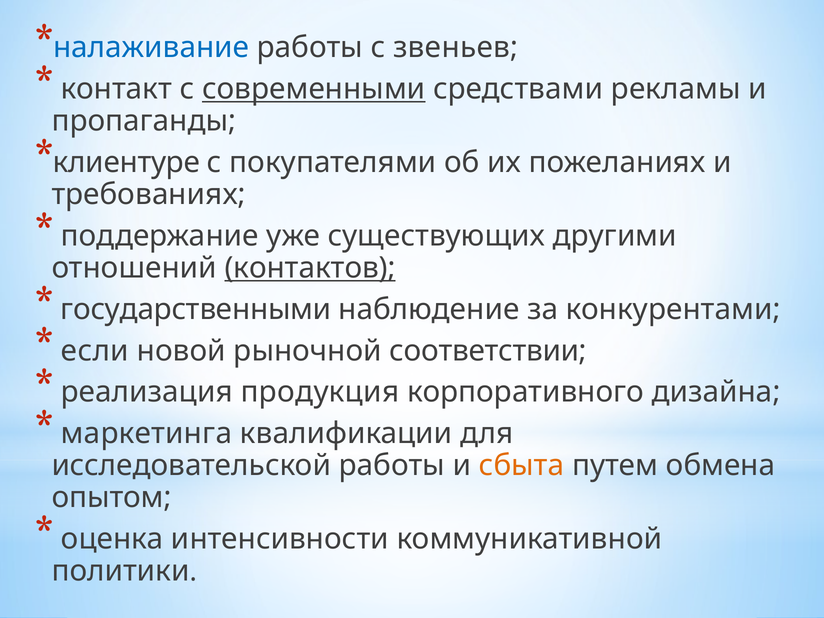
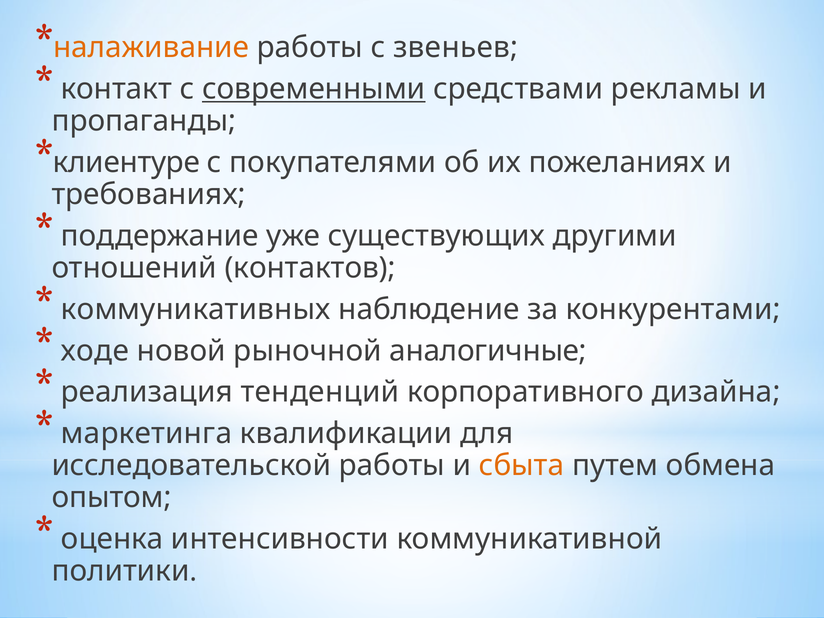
налаживание colour: blue -> orange
контактов underline: present -> none
государственными: государственными -> коммуникативных
если: если -> ходе
соответствии: соответствии -> аналогичные
продукция: продукция -> тенденций
